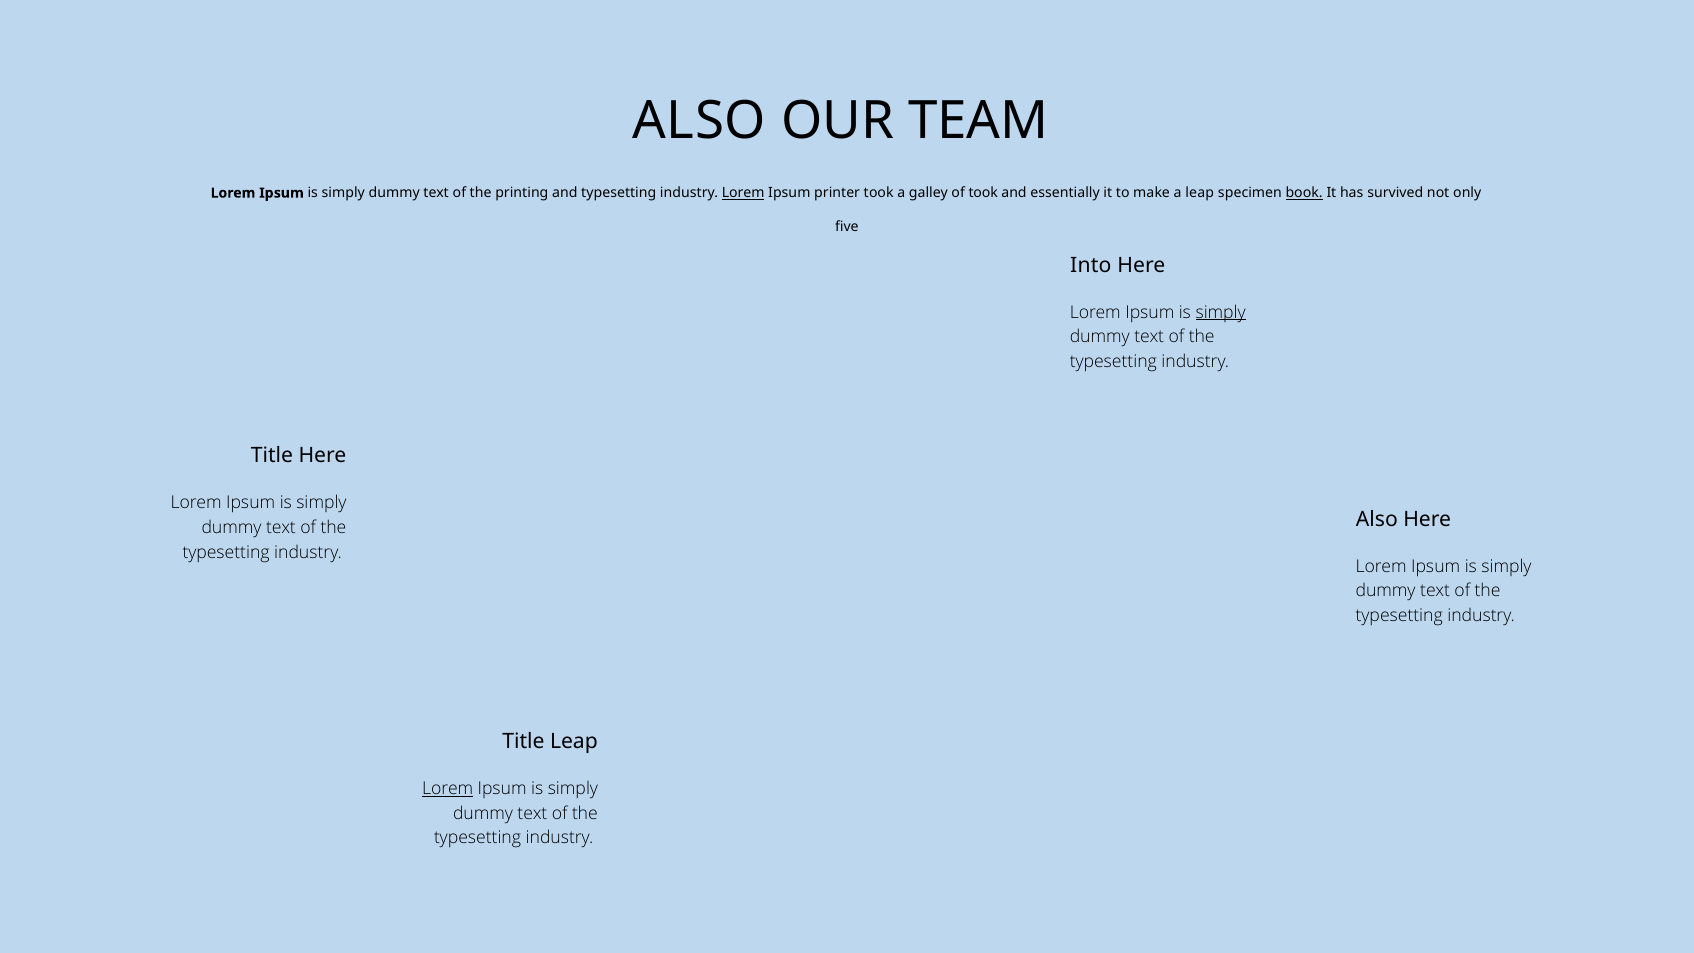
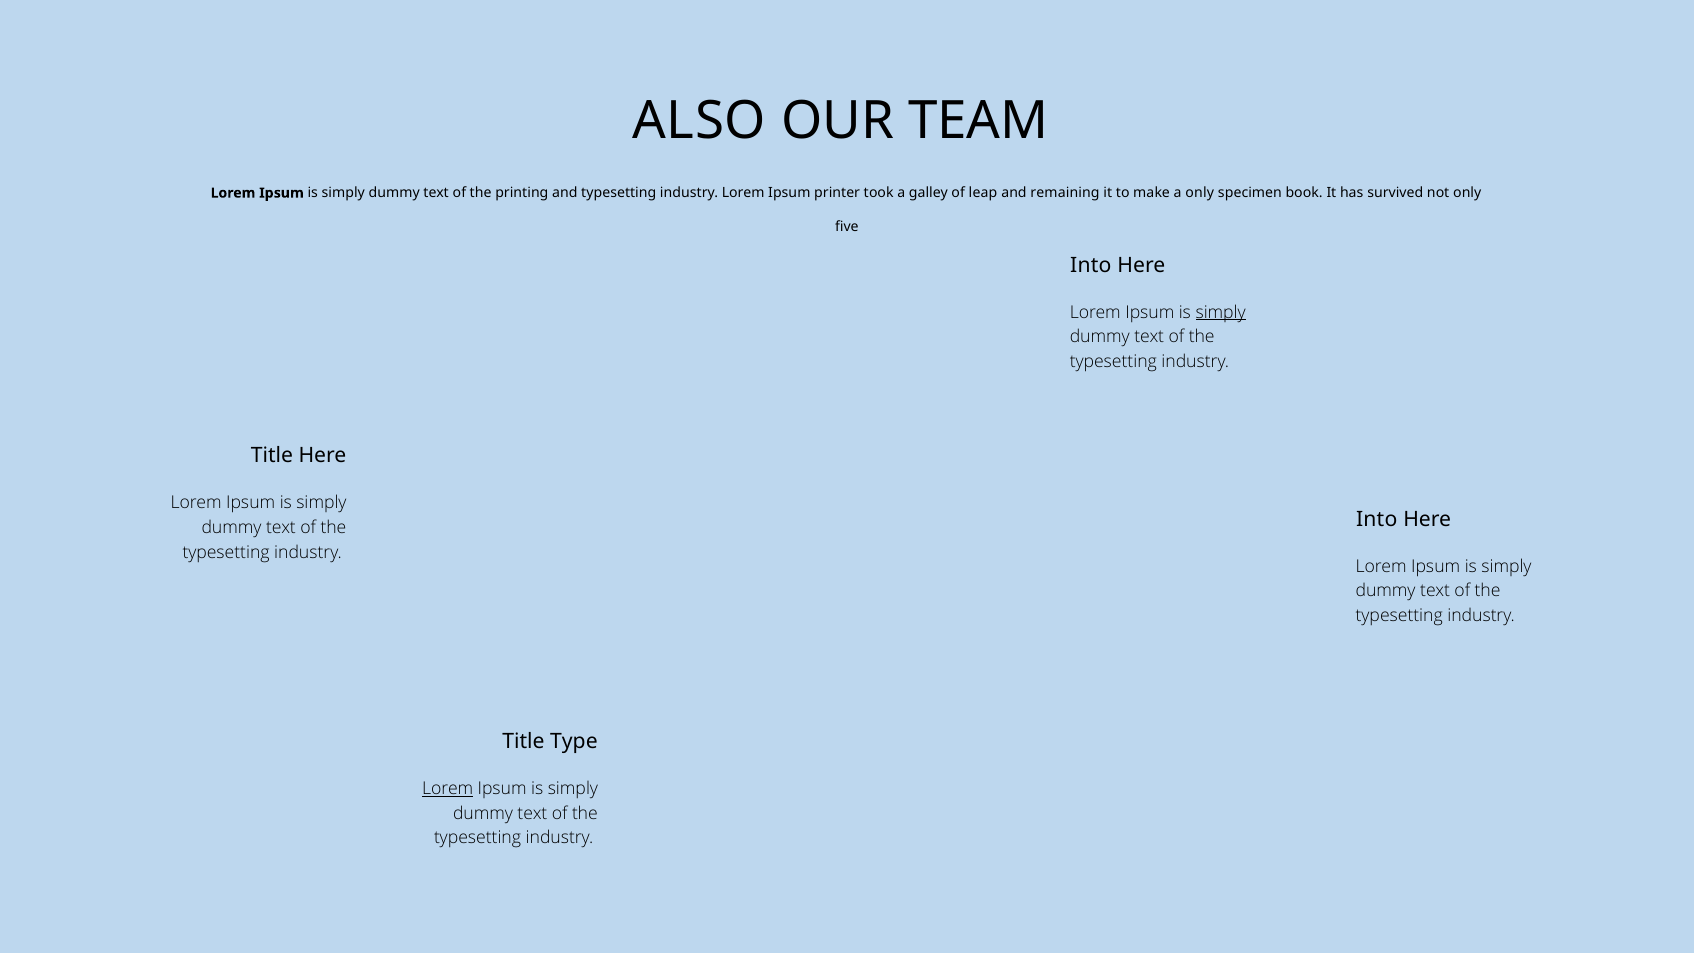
Lorem at (743, 193) underline: present -> none
of took: took -> leap
essentially: essentially -> remaining
a leap: leap -> only
book underline: present -> none
Also at (1377, 519): Also -> Into
Title Leap: Leap -> Type
